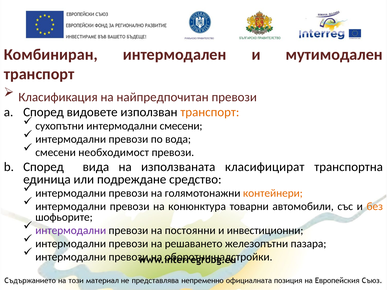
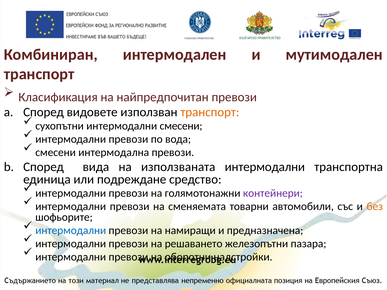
необходимост: необходимост -> интермодална
използваната класифицират: класифицират -> интермодални
контейнери colour: orange -> purple
конюнктура: конюнктура -> сменяемата
интермодални at (71, 231) colour: purple -> blue
постоянни: постоянни -> намиращи
инвестиционни: инвестиционни -> предназначена
